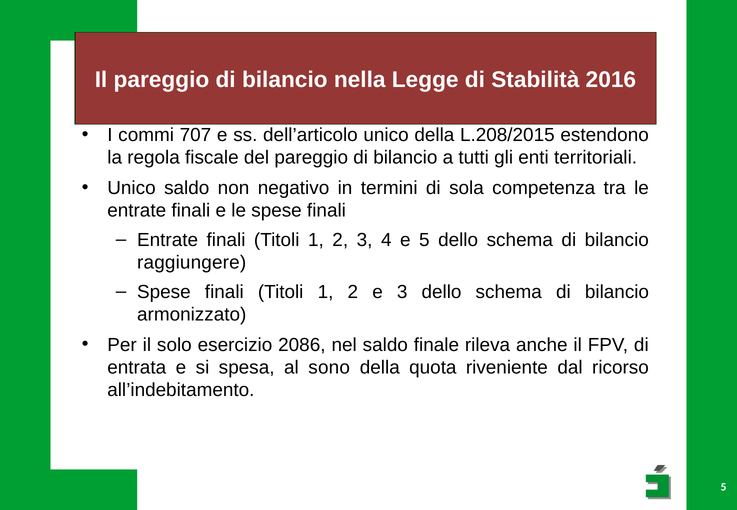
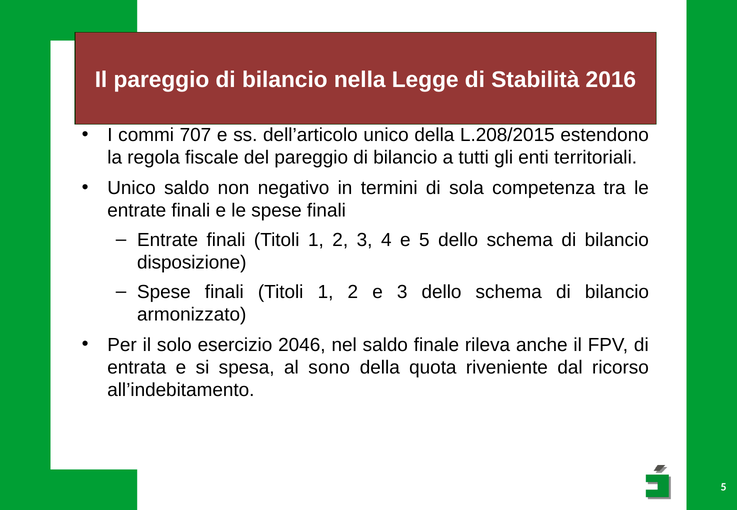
raggiungere: raggiungere -> disposizione
2086: 2086 -> 2046
